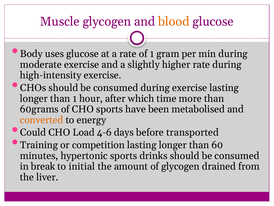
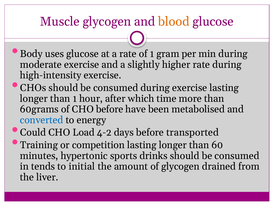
CHO sports: sports -> before
converted colour: orange -> blue
4-6: 4-6 -> 4-2
break: break -> tends
